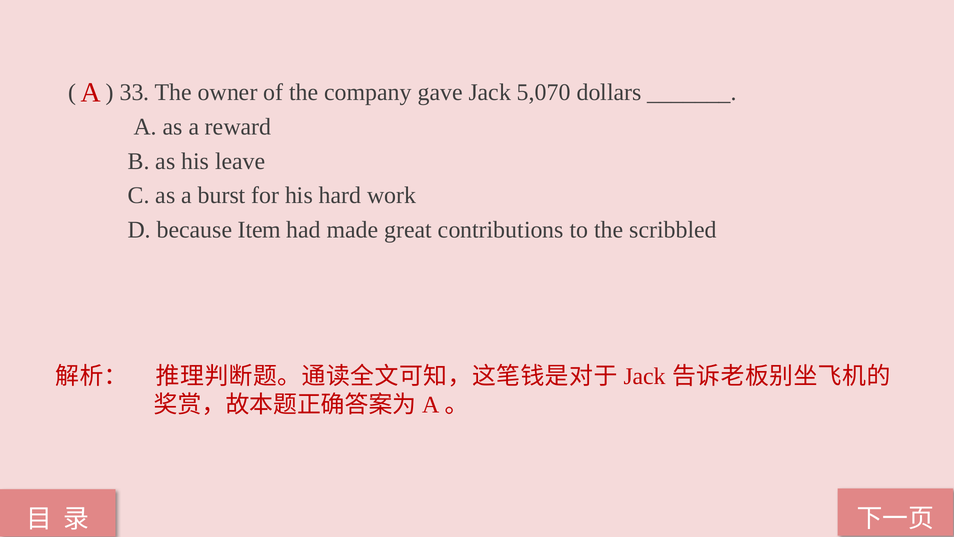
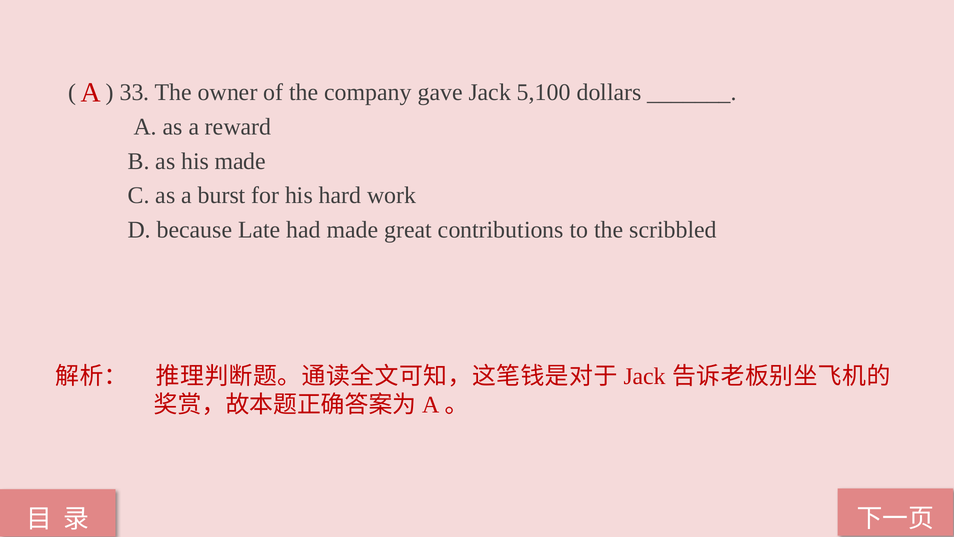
5,070: 5,070 -> 5,100
his leave: leave -> made
Item: Item -> Late
